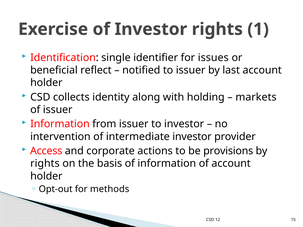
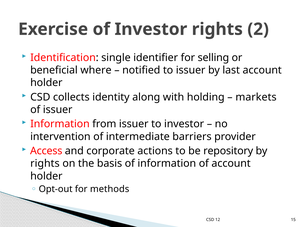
1: 1 -> 2
issues: issues -> selling
reflect: reflect -> where
intermediate investor: investor -> barriers
provisions: provisions -> repository
